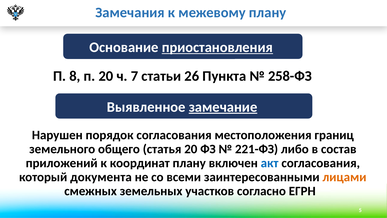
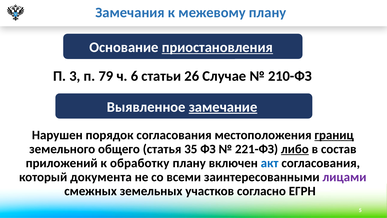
8: 8 -> 3
п 20: 20 -> 79
7: 7 -> 6
Пункта: Пункта -> Случае
258-ФЗ: 258-ФЗ -> 210-ФЗ
границ underline: none -> present
статья 20: 20 -> 35
либо underline: none -> present
координат: координат -> обработку
лицами colour: orange -> purple
